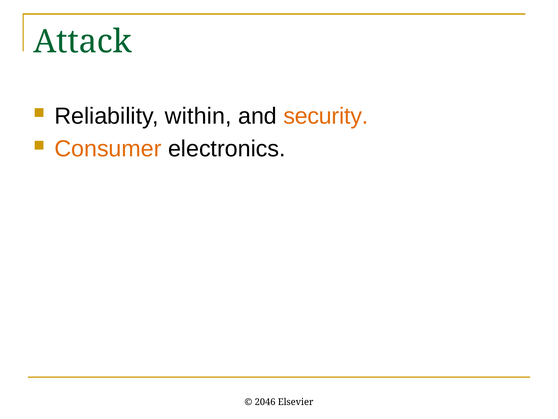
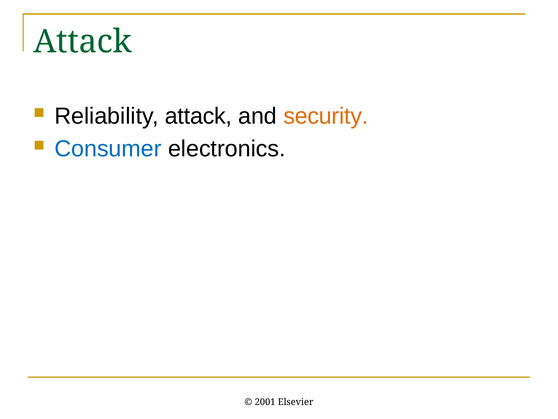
Reliability within: within -> attack
Consumer colour: orange -> blue
2046: 2046 -> 2001
